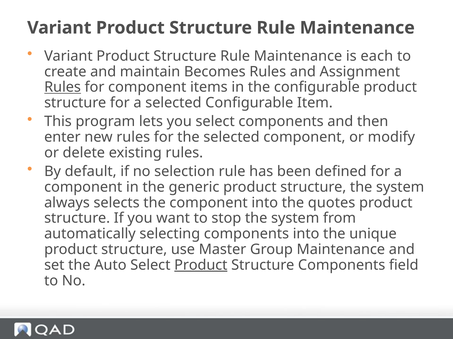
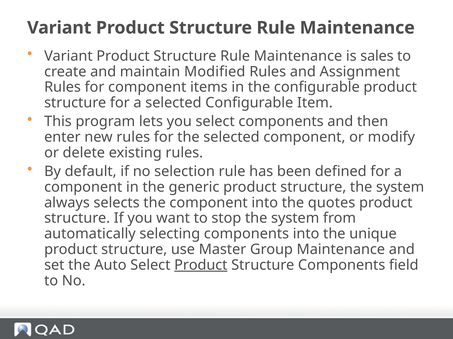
each: each -> sales
Becomes: Becomes -> Modified
Rules at (63, 87) underline: present -> none
